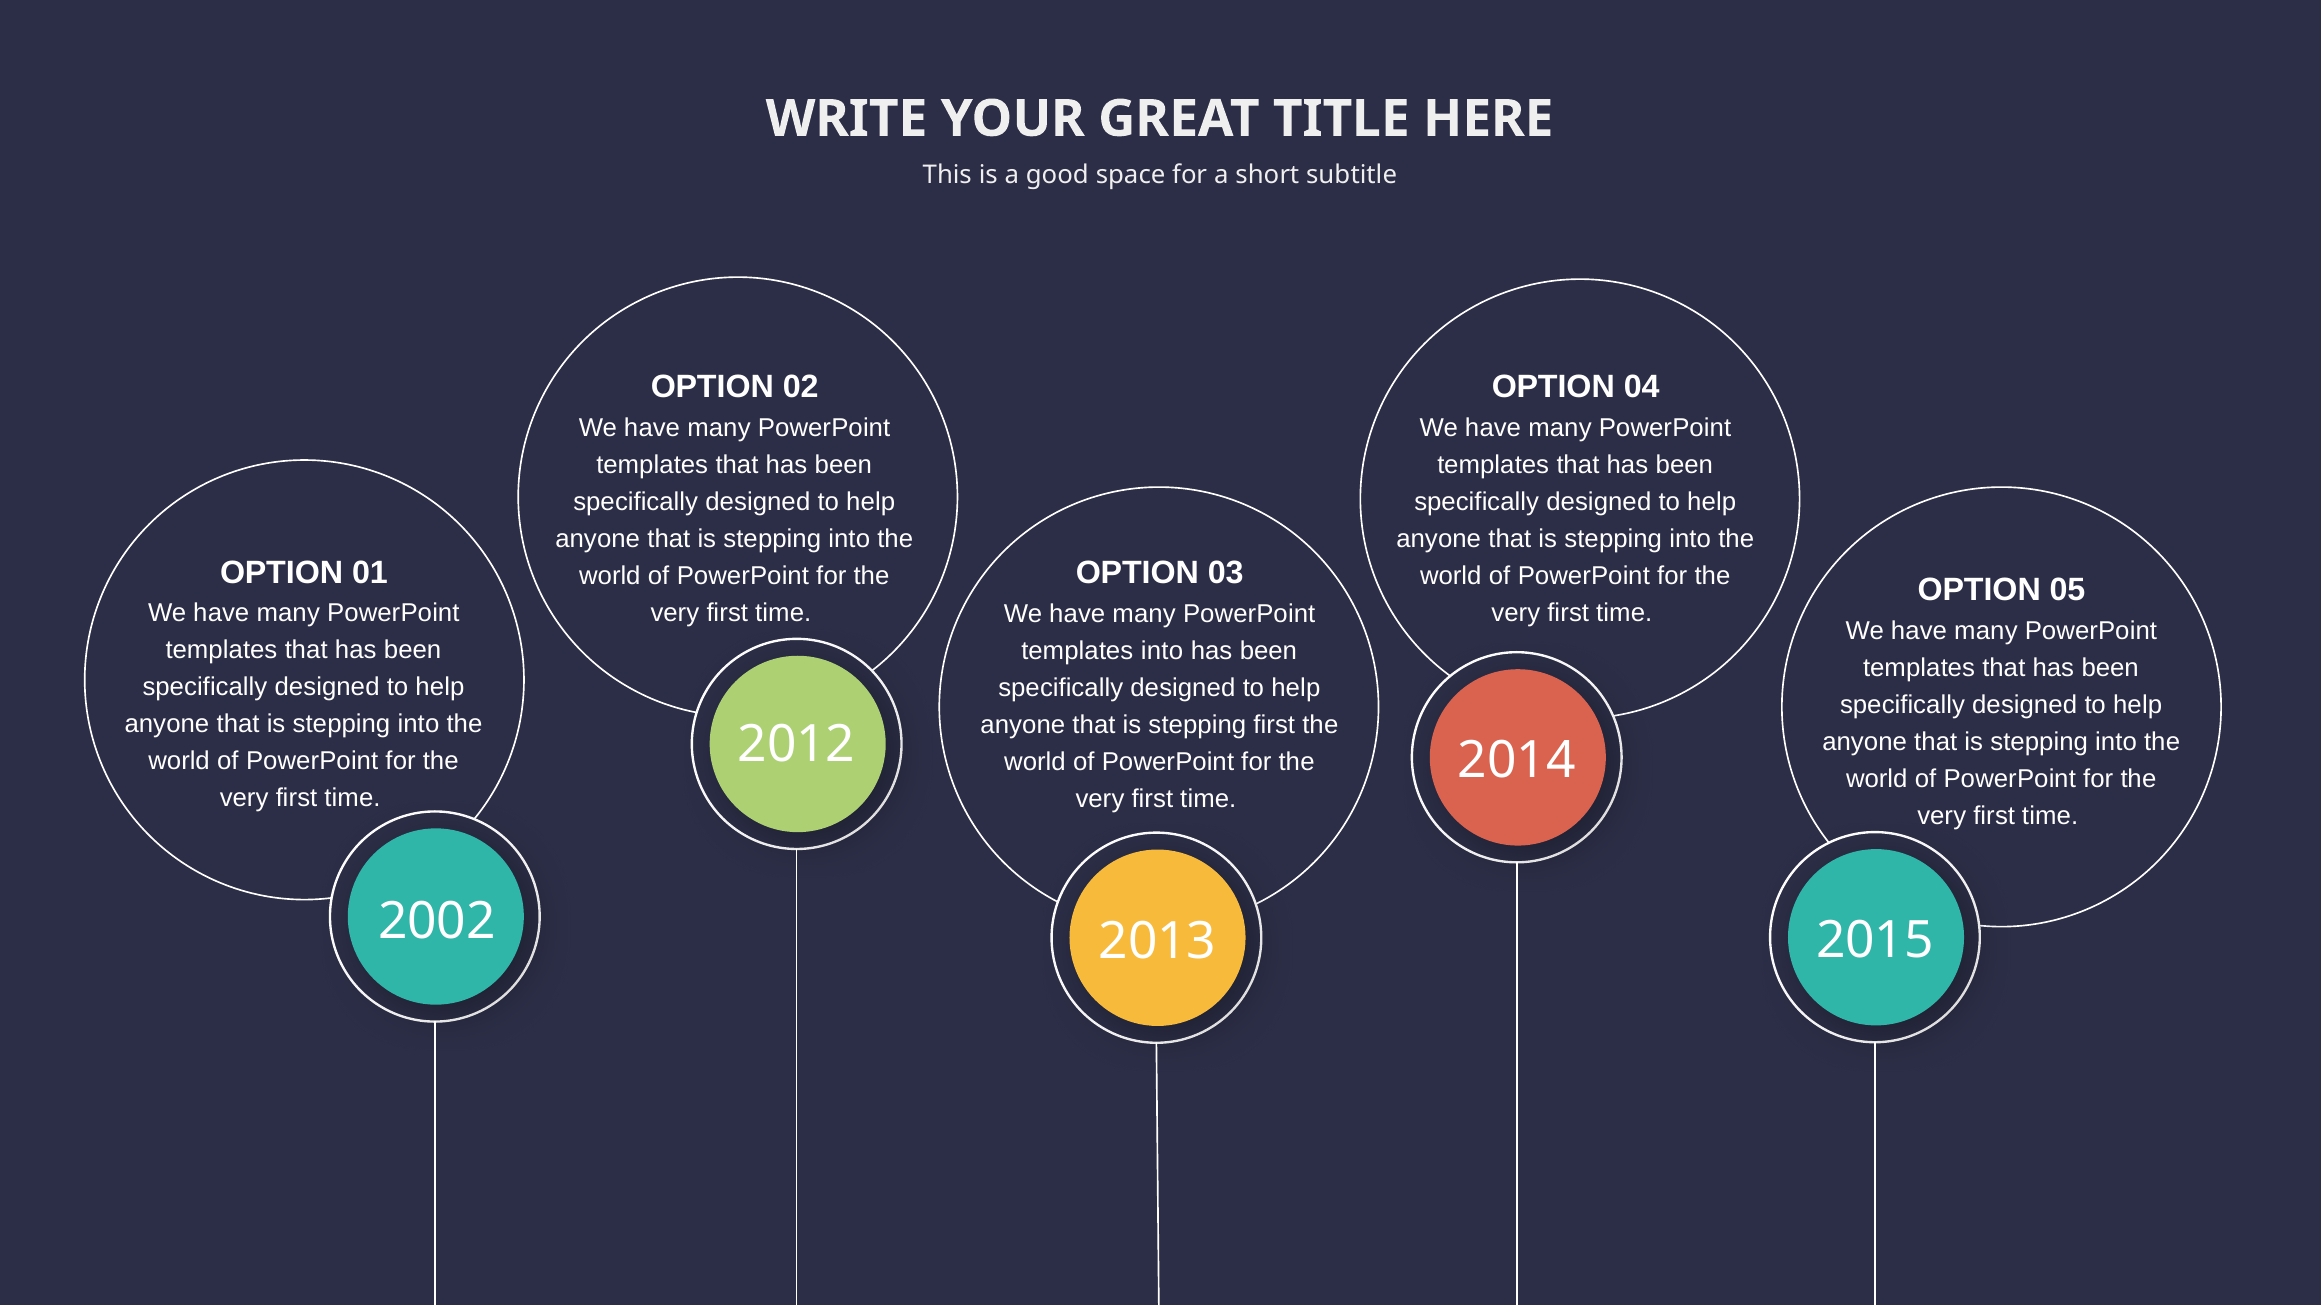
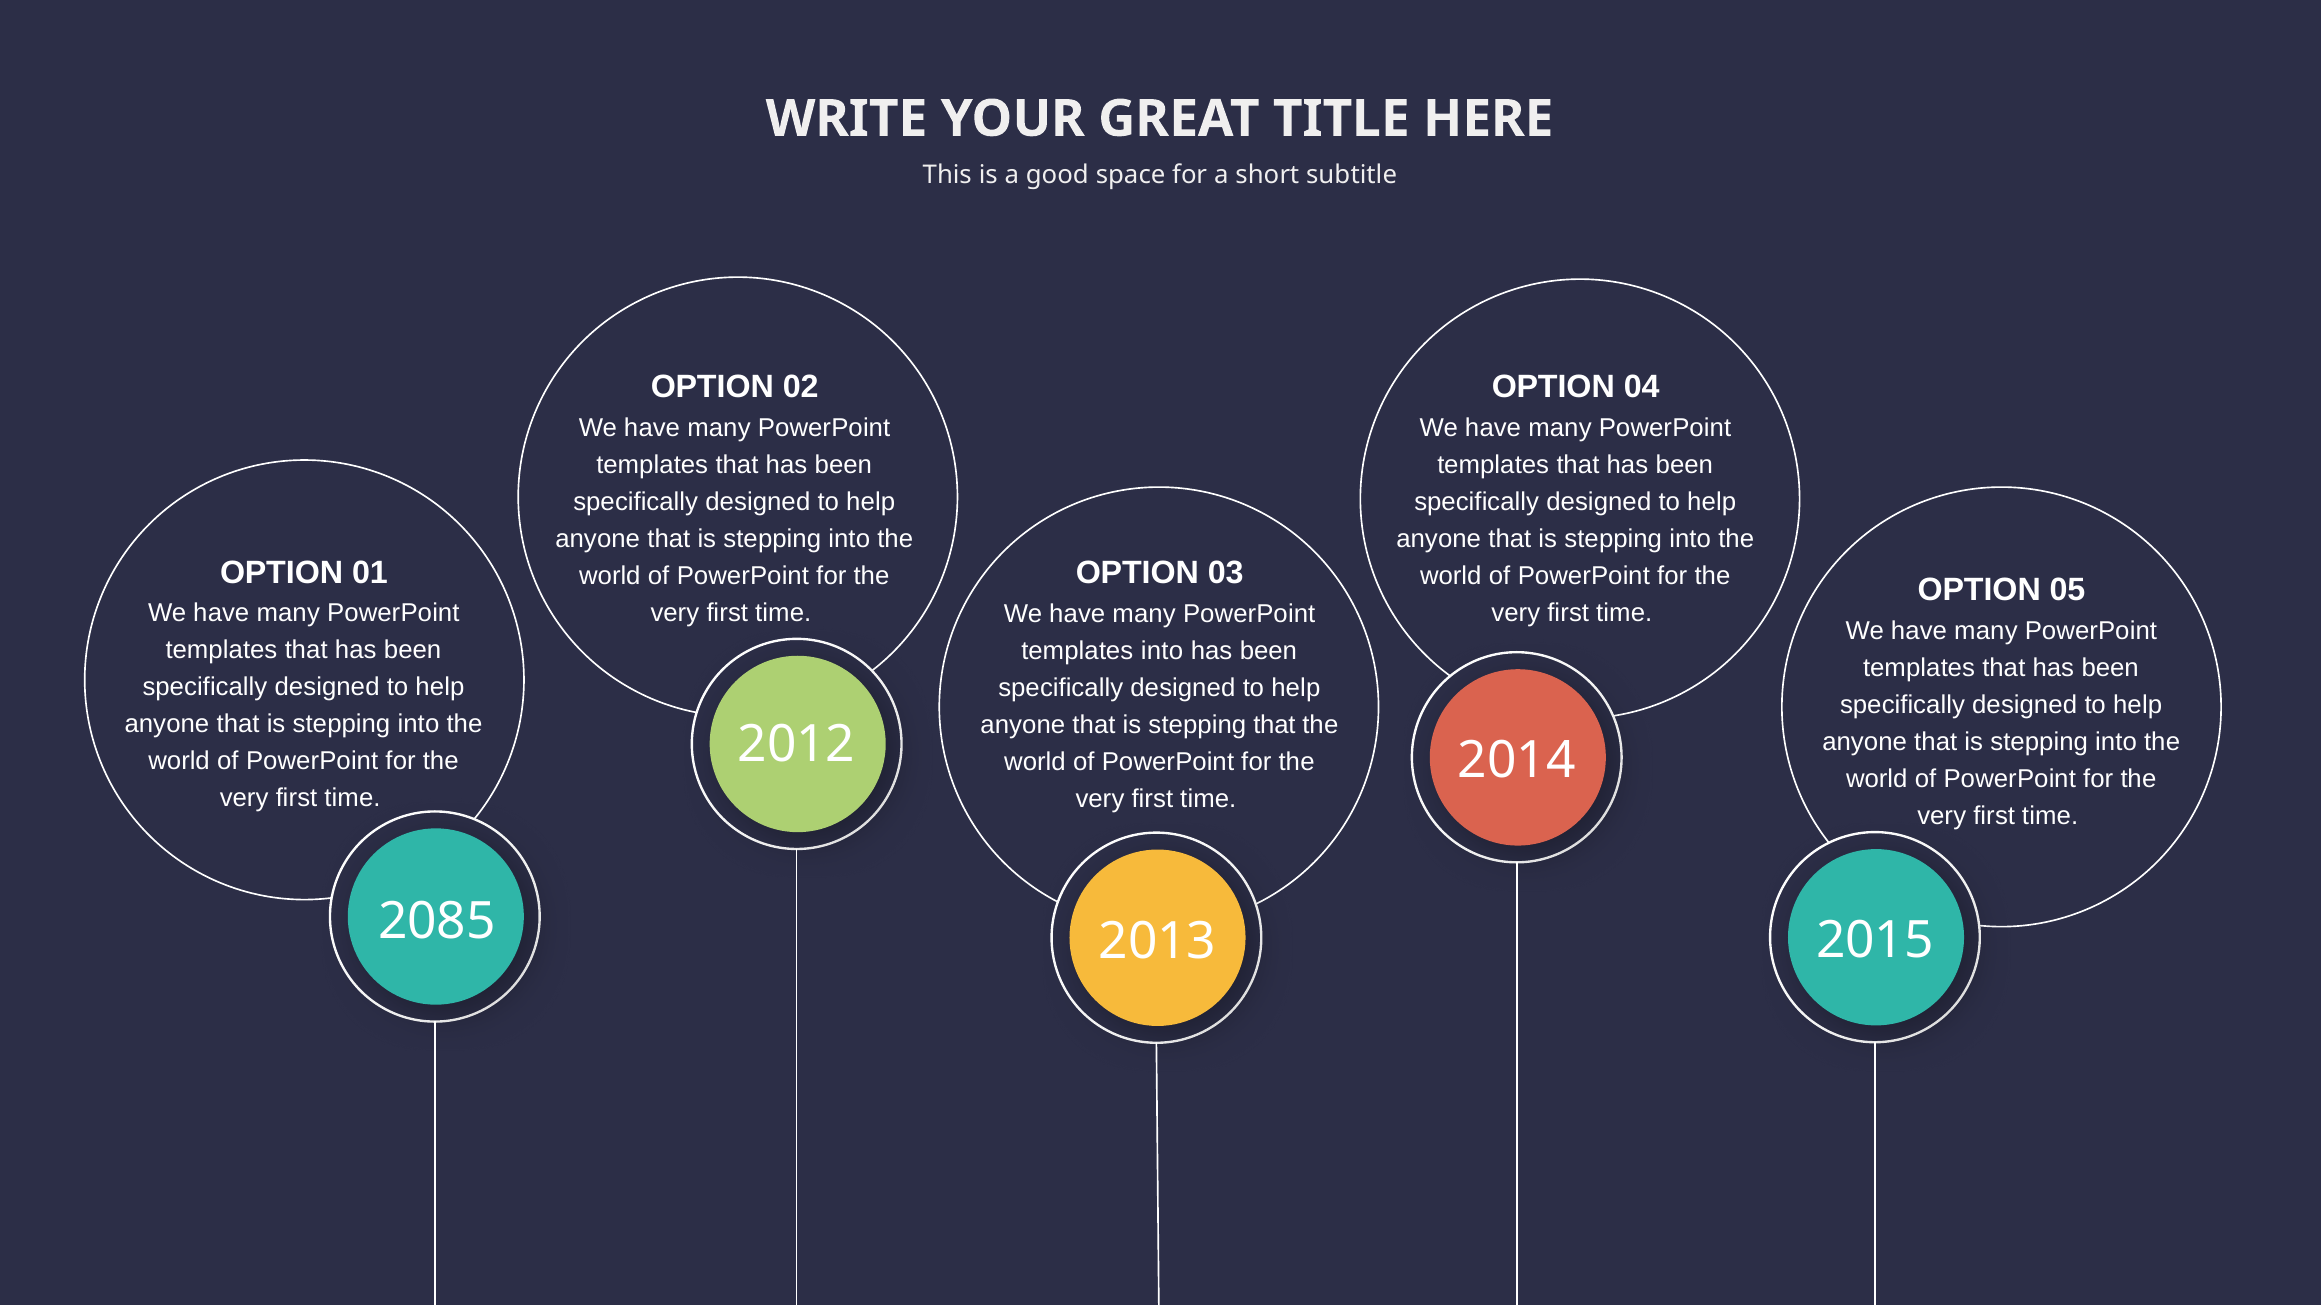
stepping first: first -> that
2002: 2002 -> 2085
